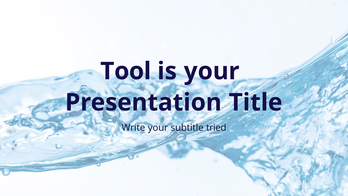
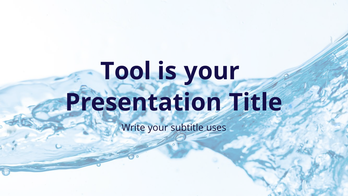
tried: tried -> uses
